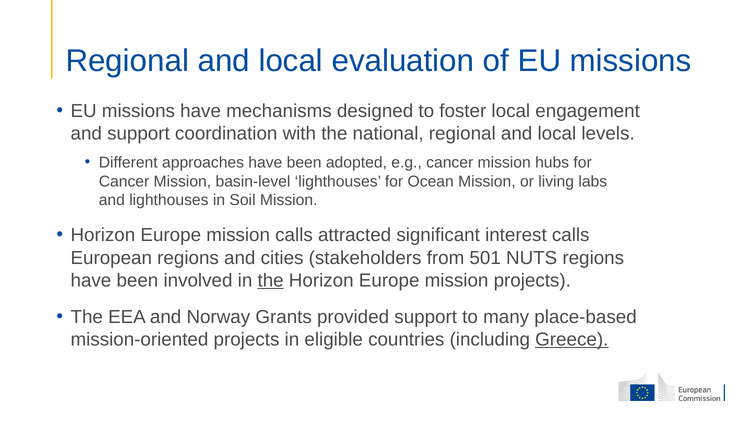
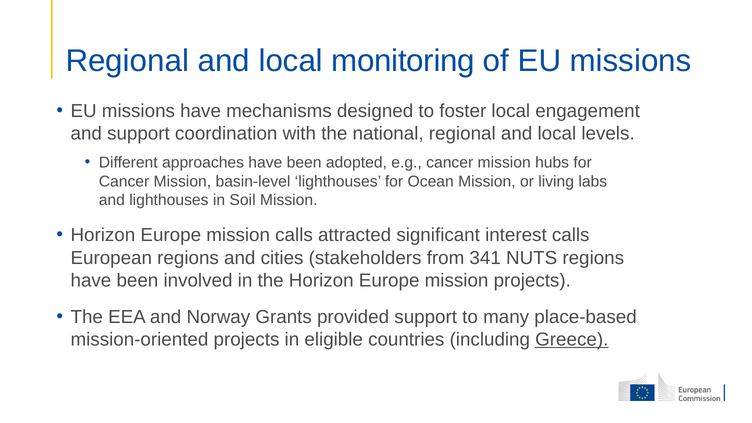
evaluation: evaluation -> monitoring
501: 501 -> 341
the at (271, 280) underline: present -> none
